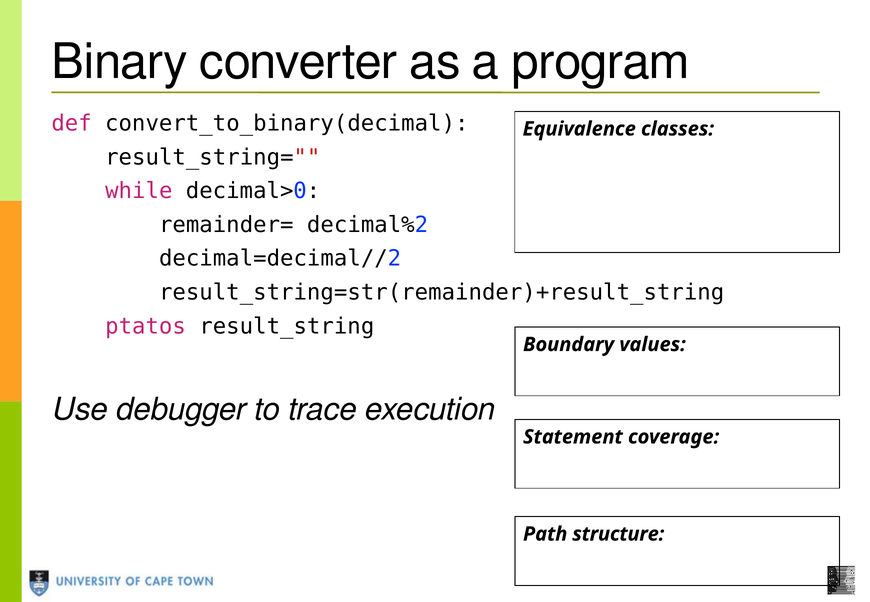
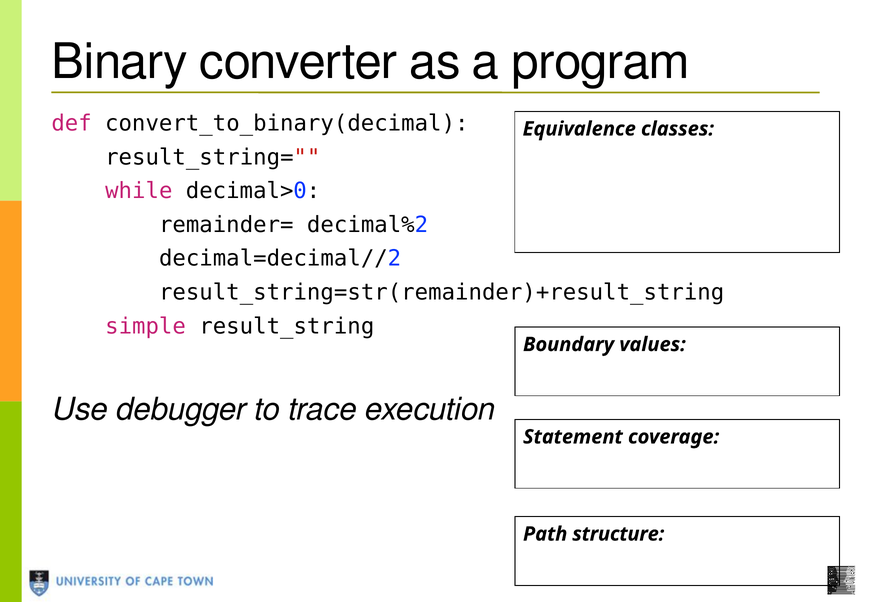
ptatos: ptatos -> simple
